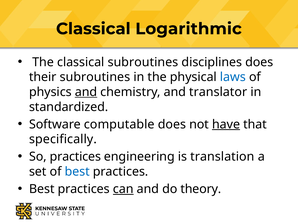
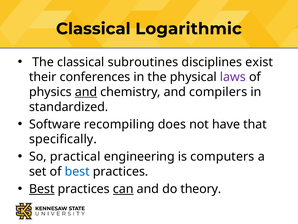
disciplines does: does -> exist
their subroutines: subroutines -> conferences
laws colour: blue -> purple
translator: translator -> compilers
computable: computable -> recompiling
have underline: present -> none
So practices: practices -> practical
translation: translation -> computers
Best at (42, 189) underline: none -> present
